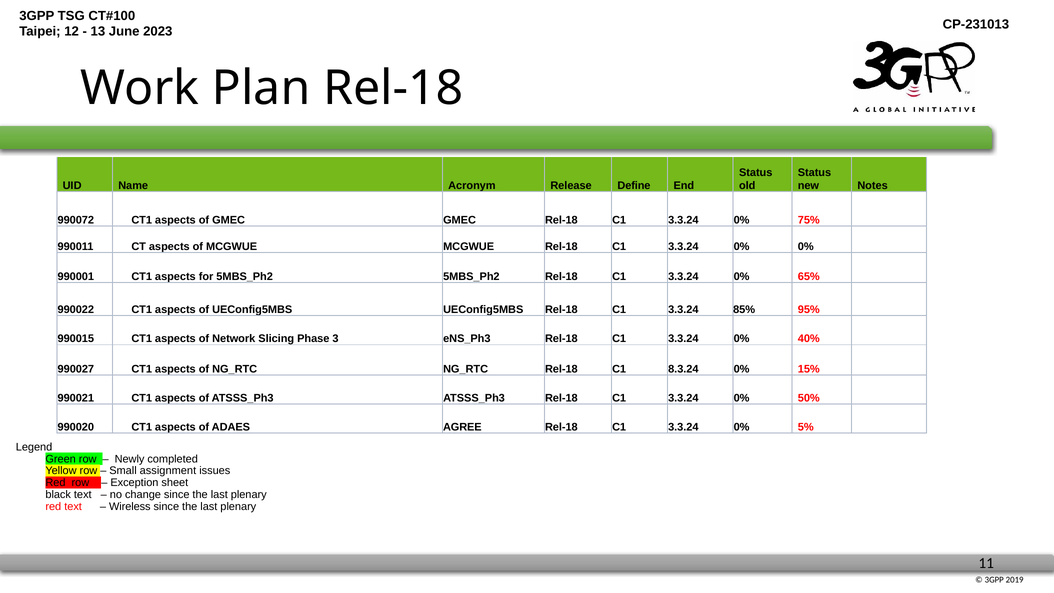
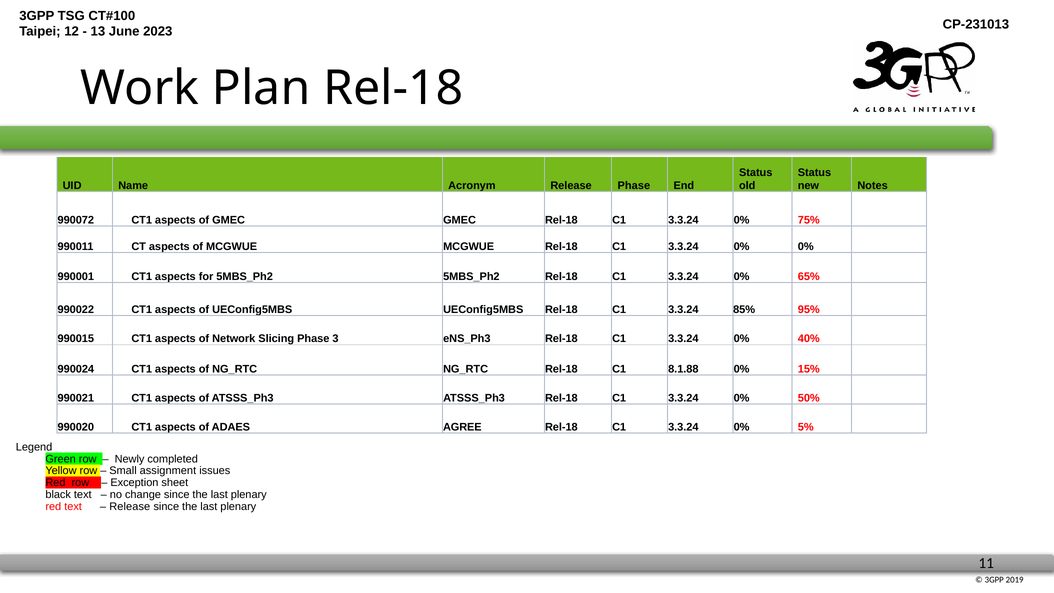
Release Define: Define -> Phase
990027: 990027 -> 990024
8.3.24: 8.3.24 -> 8.1.88
Wireless at (130, 506): Wireless -> Release
